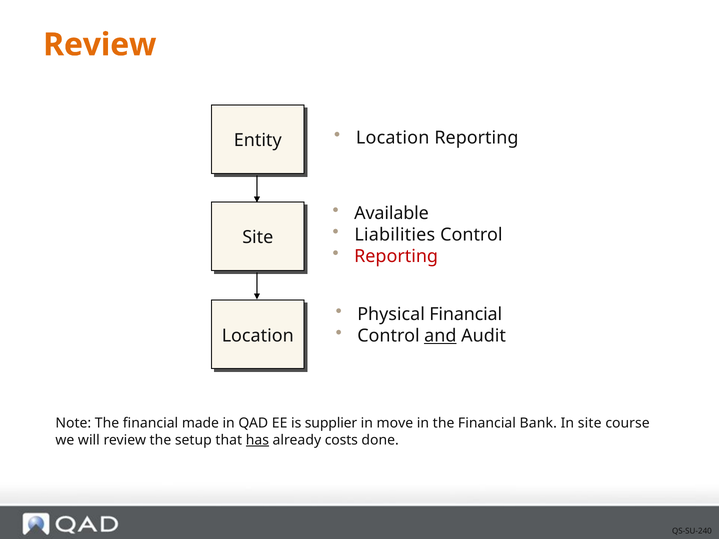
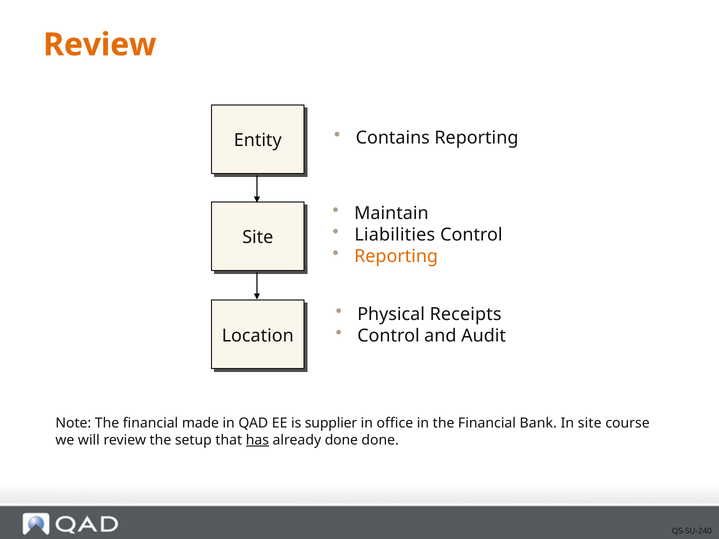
Location at (393, 138): Location -> Contains
Available: Available -> Maintain
Reporting at (396, 256) colour: red -> orange
Physical Financial: Financial -> Receipts
and underline: present -> none
move: move -> office
already costs: costs -> done
